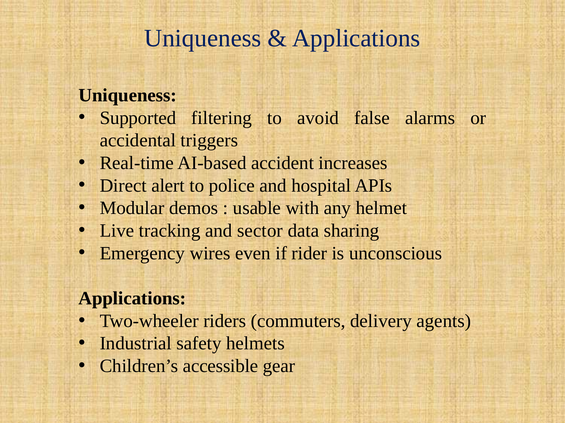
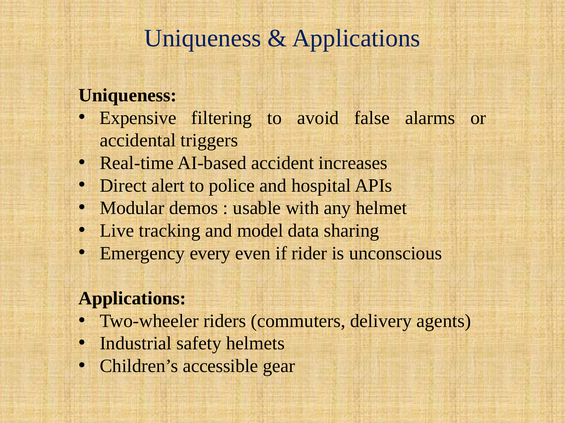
Supported: Supported -> Expensive
sector: sector -> model
wires: wires -> every
